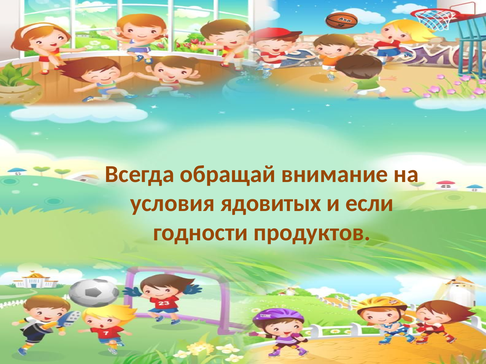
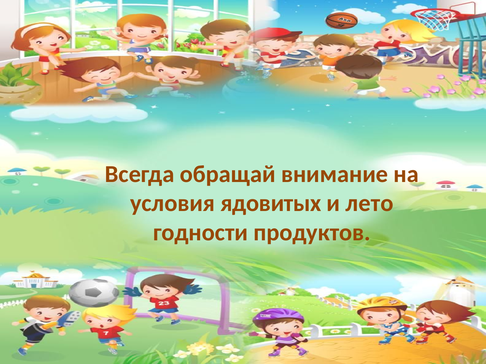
если: если -> лето
